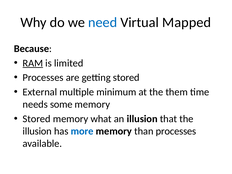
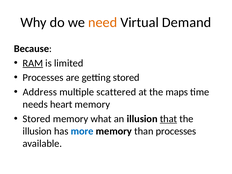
need colour: blue -> orange
Mapped: Mapped -> Demand
External: External -> Address
minimum: minimum -> scattered
them: them -> maps
some: some -> heart
that underline: none -> present
